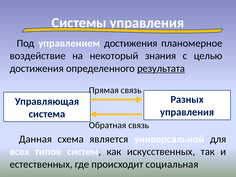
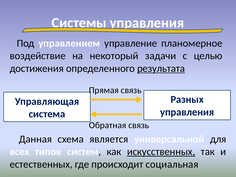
управлением достижения: достижения -> управление
знания: знания -> задачи
искусственных underline: none -> present
